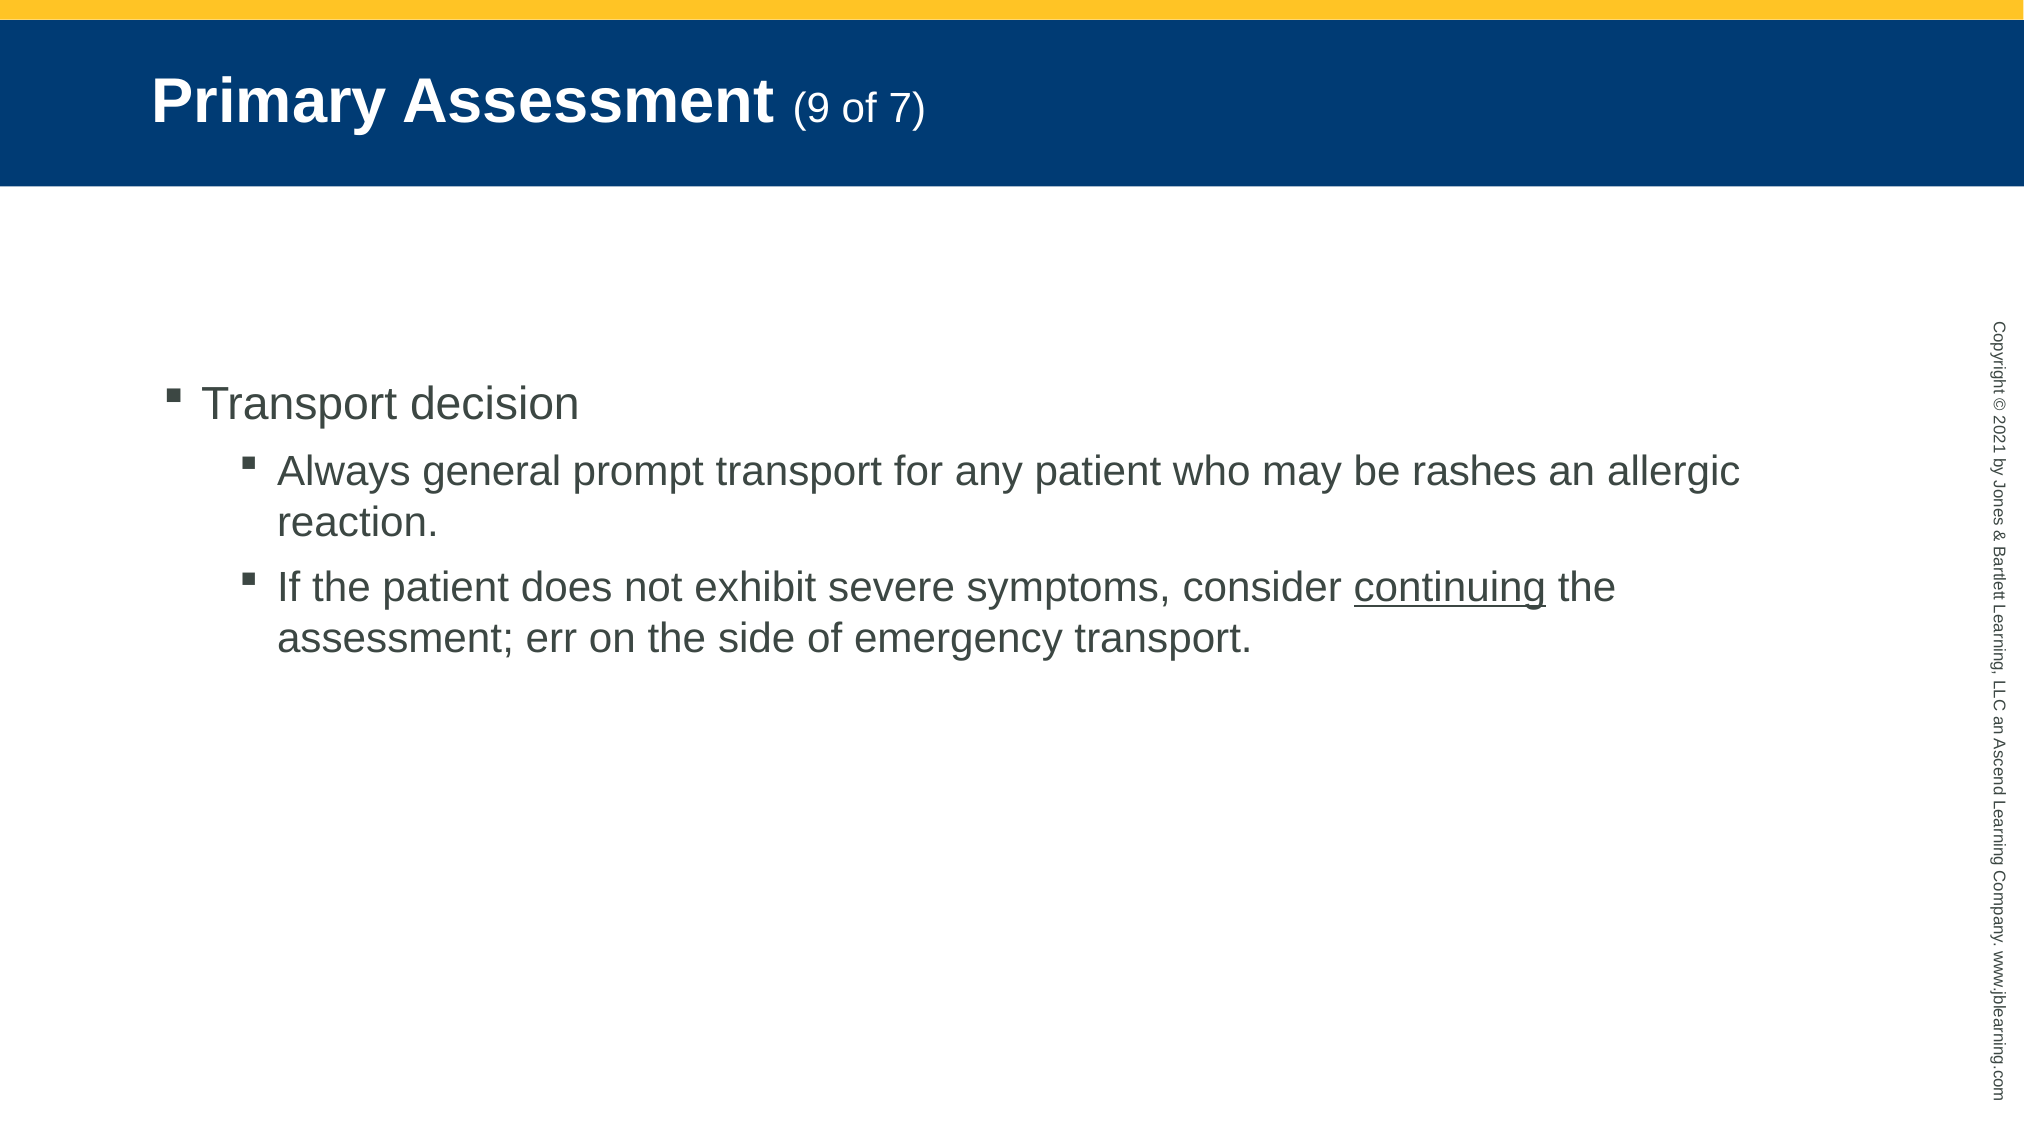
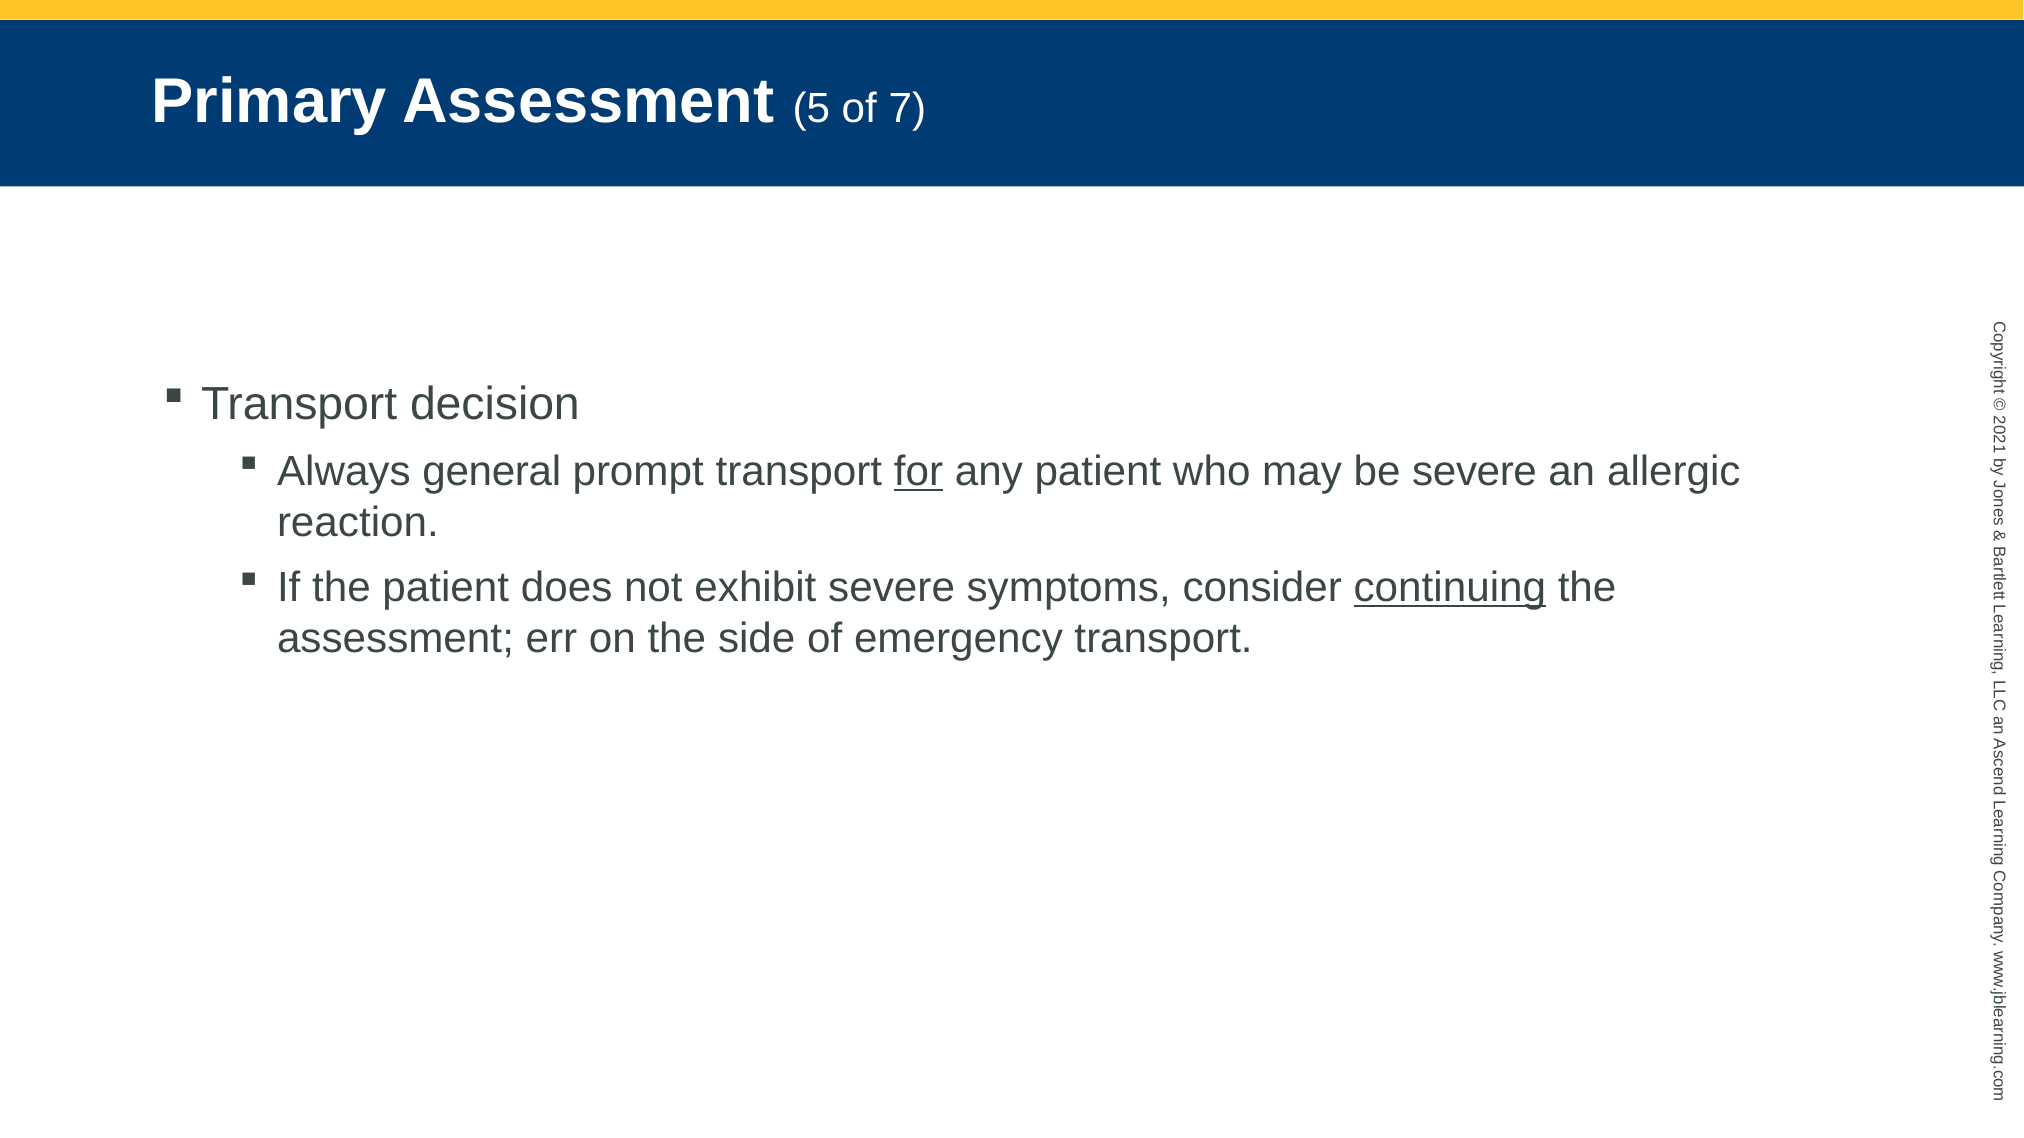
9: 9 -> 5
for underline: none -> present
be rashes: rashes -> severe
